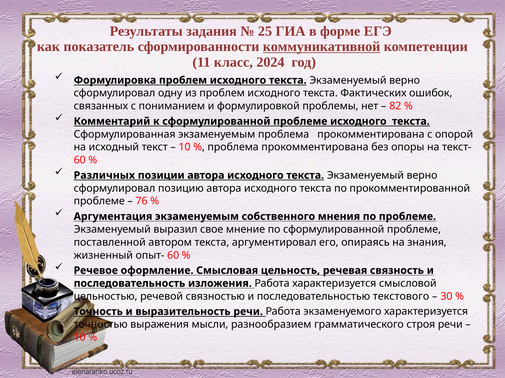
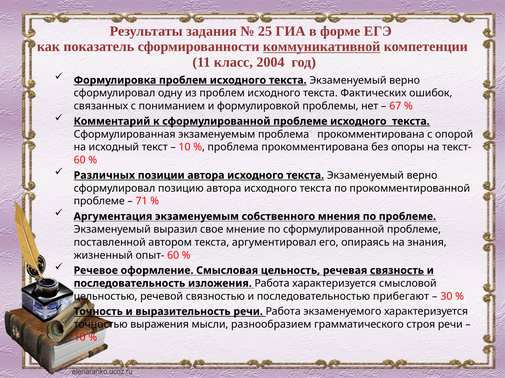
2024: 2024 -> 2004
82: 82 -> 67
76: 76 -> 71
связность underline: none -> present
текстового: текстового -> прибегают
